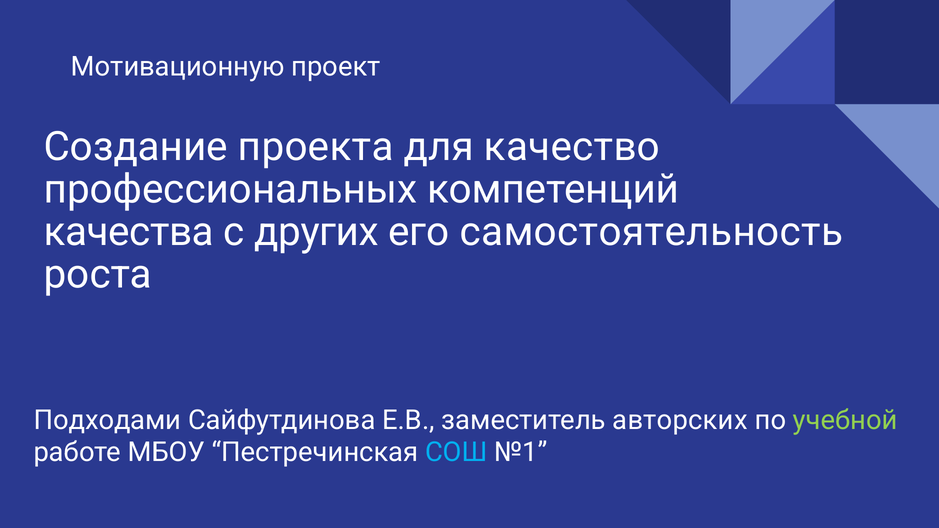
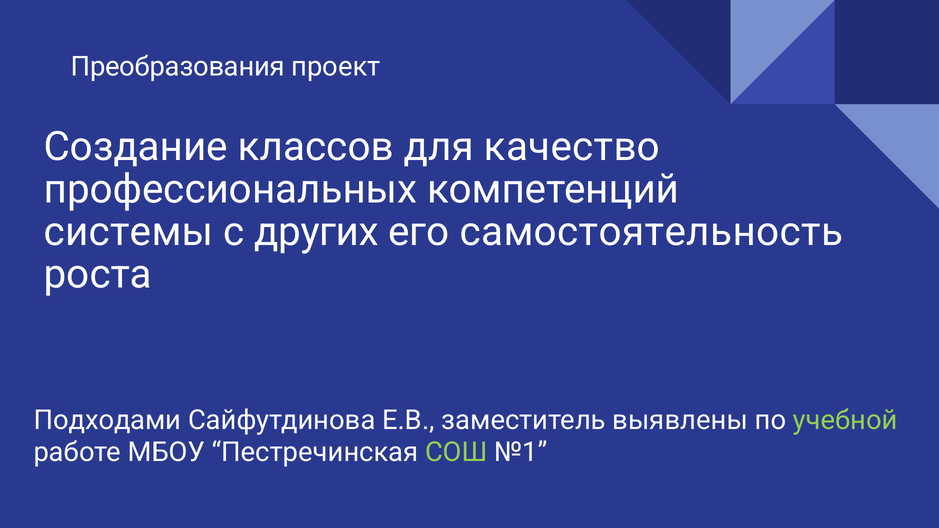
Мотивационную: Мотивационную -> Преобразования
проекта: проекта -> классов
качества: качества -> системы
авторских: авторских -> выявлены
СОШ colour: light blue -> light green
